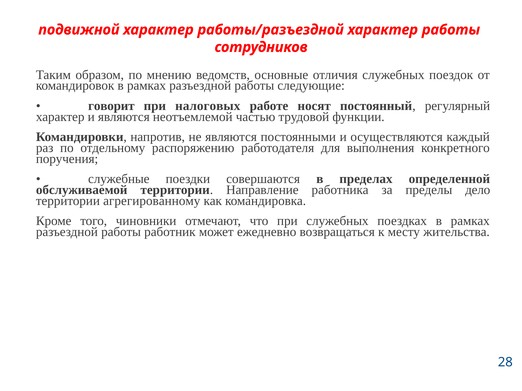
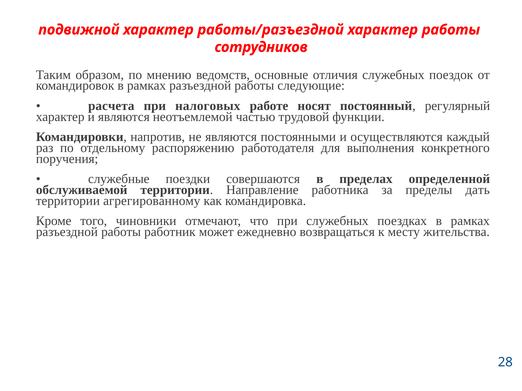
говорит: говорит -> расчета
дело: дело -> дать
